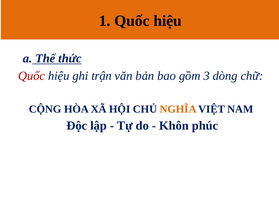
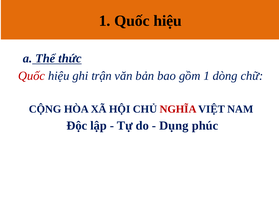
gồm 3: 3 -> 1
NGHĨA colour: orange -> red
Khôn: Khôn -> Dụng
